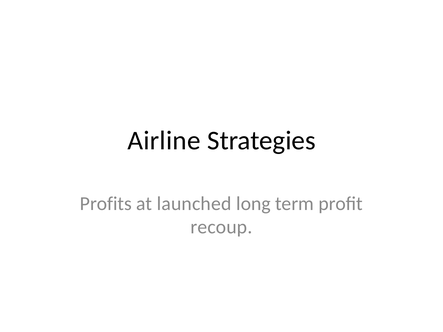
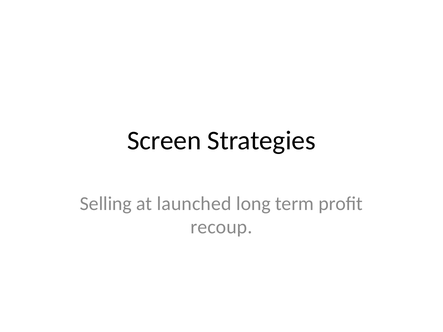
Airline: Airline -> Screen
Profits: Profits -> Selling
